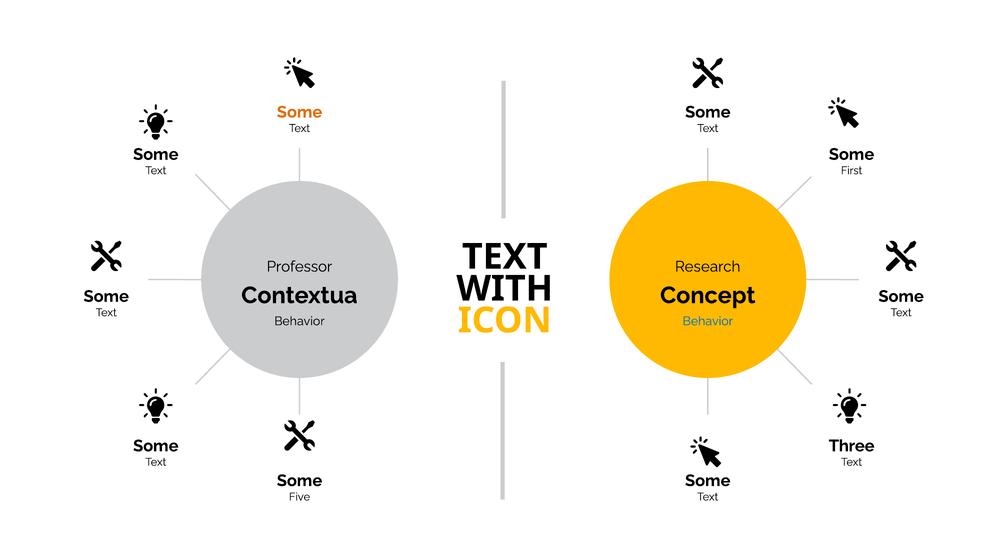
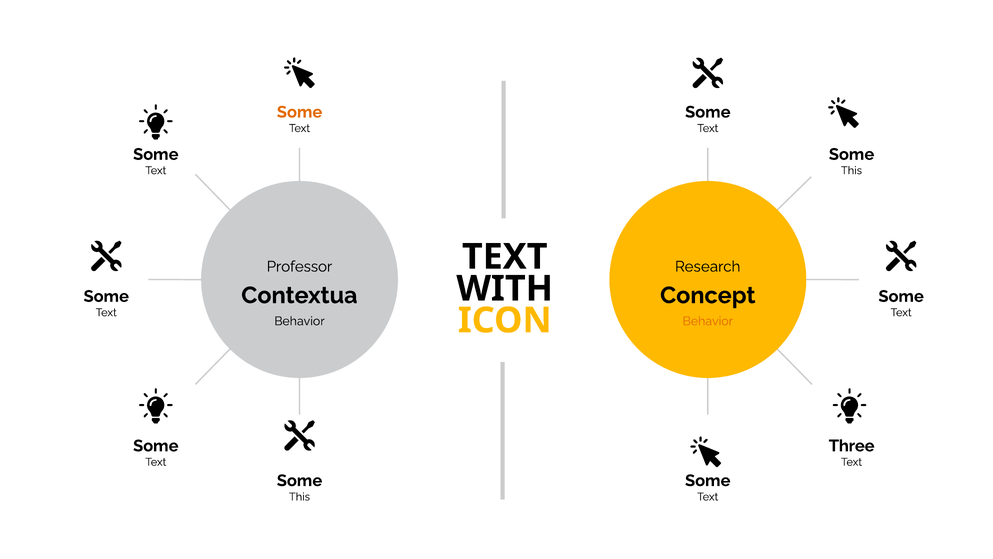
First at (852, 170): First -> This
Behavior at (708, 321) colour: blue -> orange
Five at (300, 496): Five -> This
